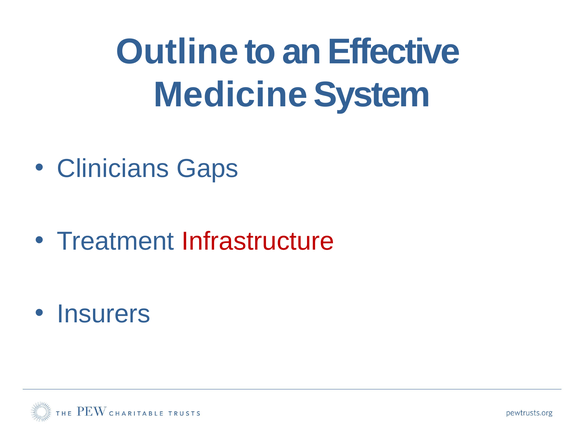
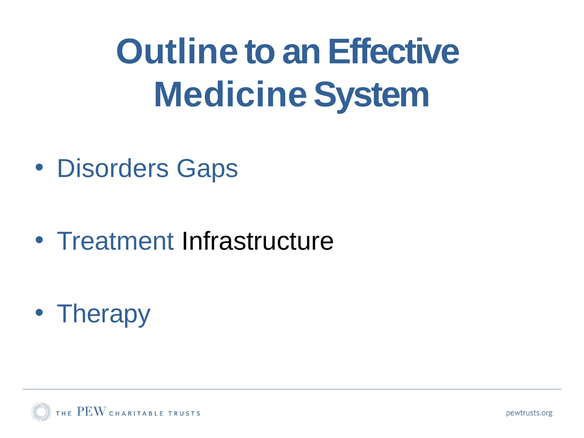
Clinicians: Clinicians -> Disorders
Infrastructure colour: red -> black
Insurers: Insurers -> Therapy
